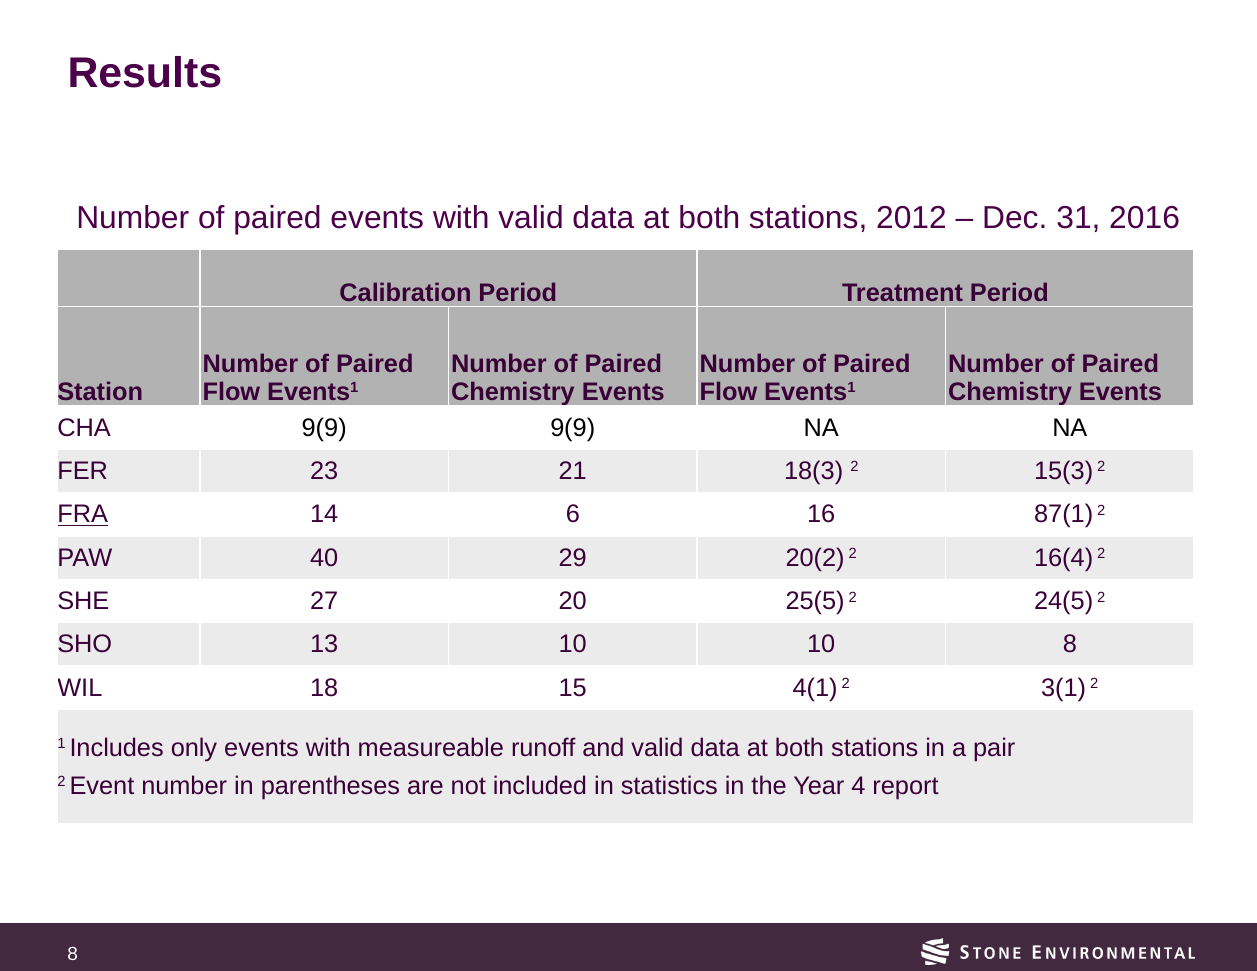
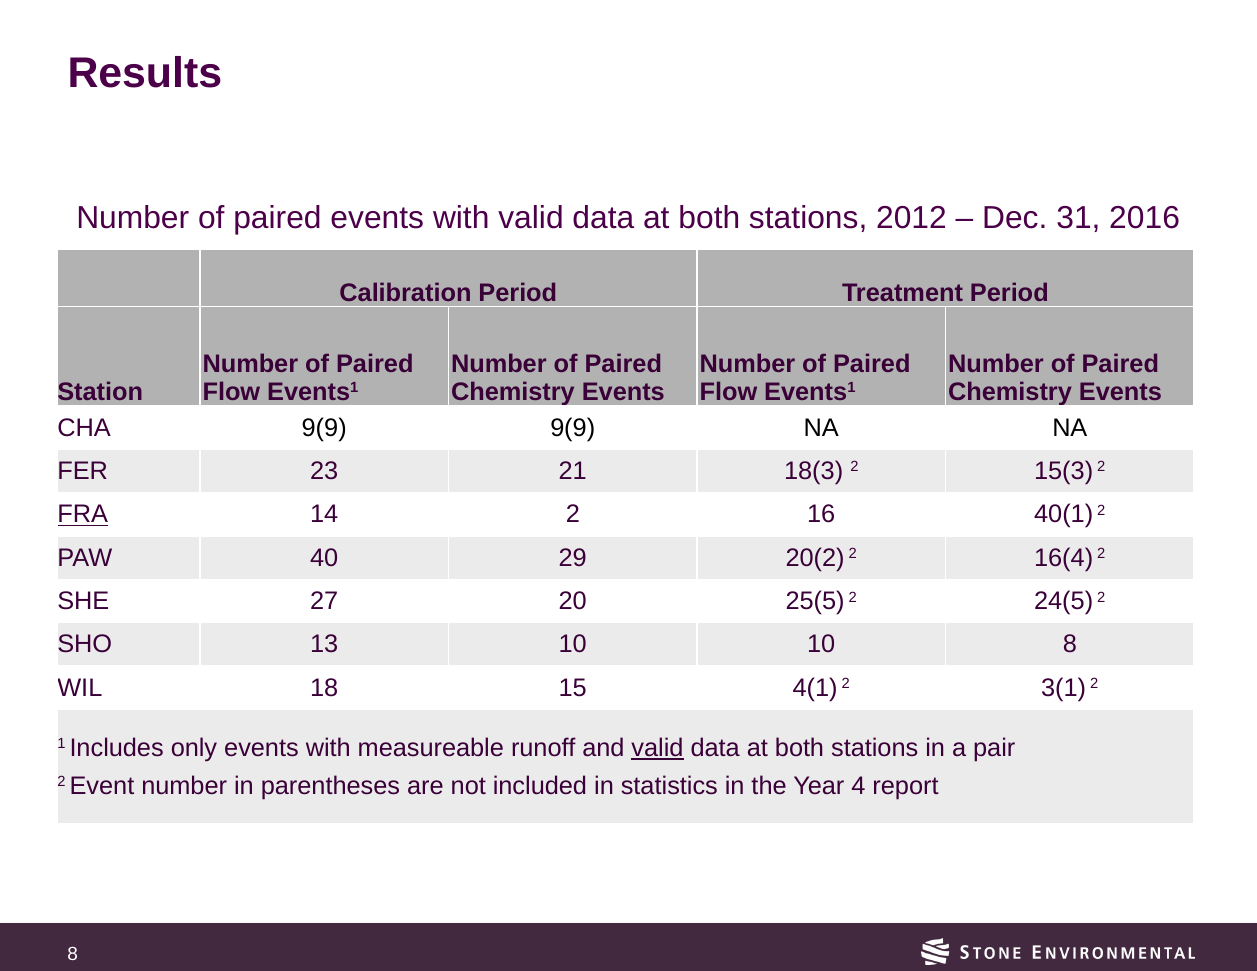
14 6: 6 -> 2
87(1: 87(1 -> 40(1
valid at (657, 748) underline: none -> present
